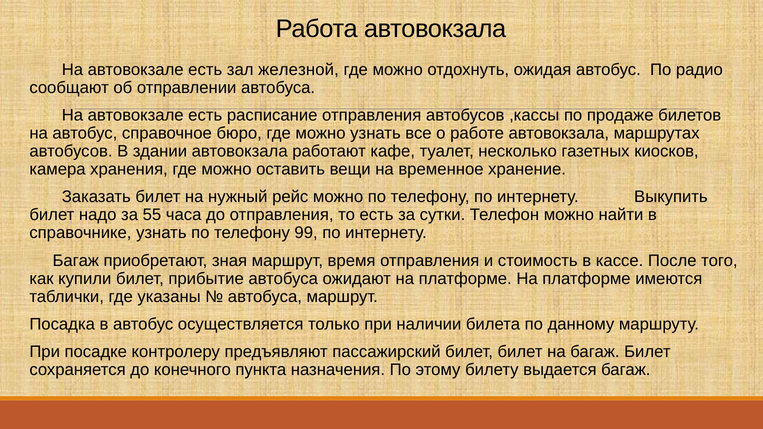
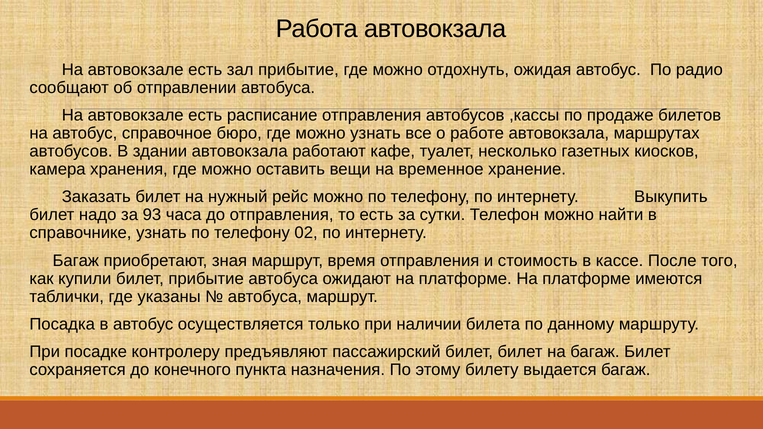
зал железной: железной -> прибытие
55: 55 -> 93
99: 99 -> 02
